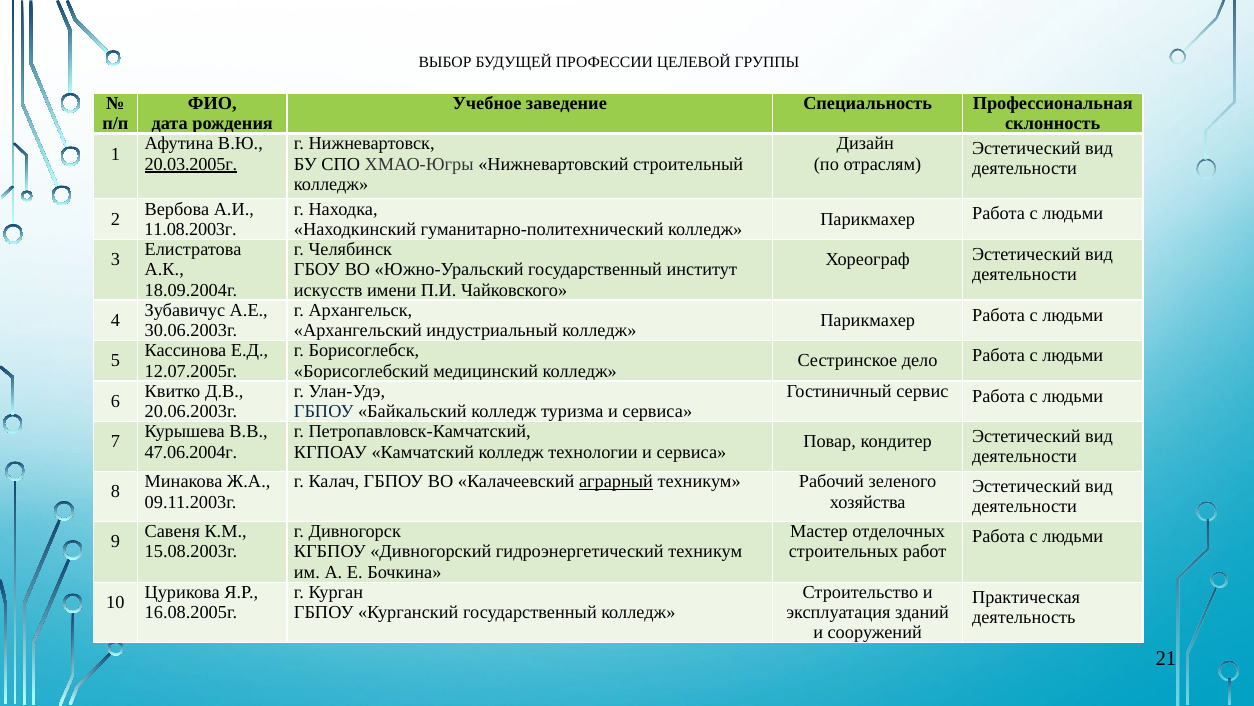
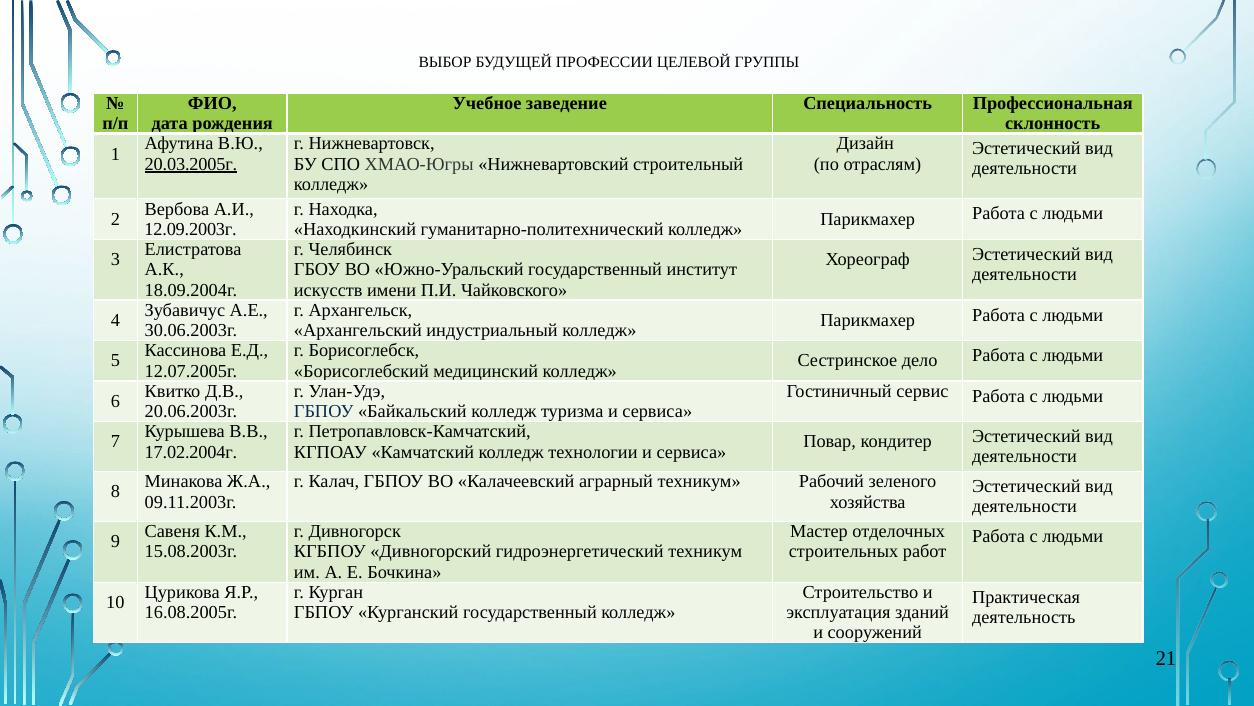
11.08.2003г: 11.08.2003г -> 12.09.2003г
47.06.2004г: 47.06.2004г -> 17.02.2004г
аграрный underline: present -> none
